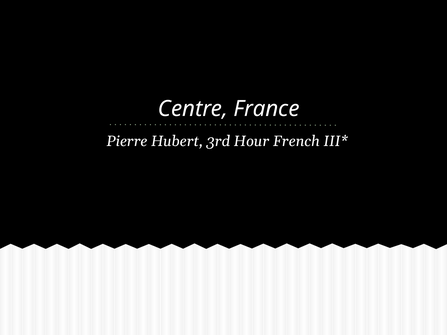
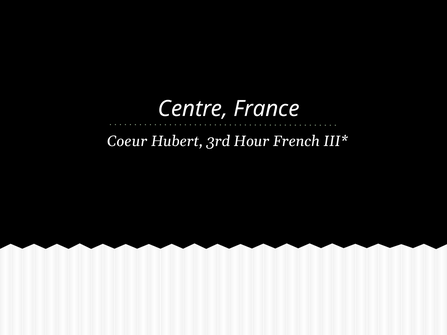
Pierre: Pierre -> Coeur
